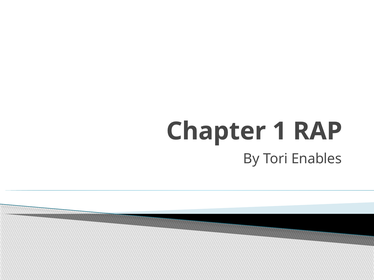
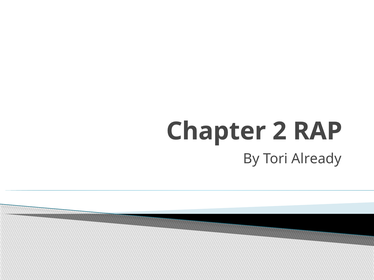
1: 1 -> 2
Enables: Enables -> Already
